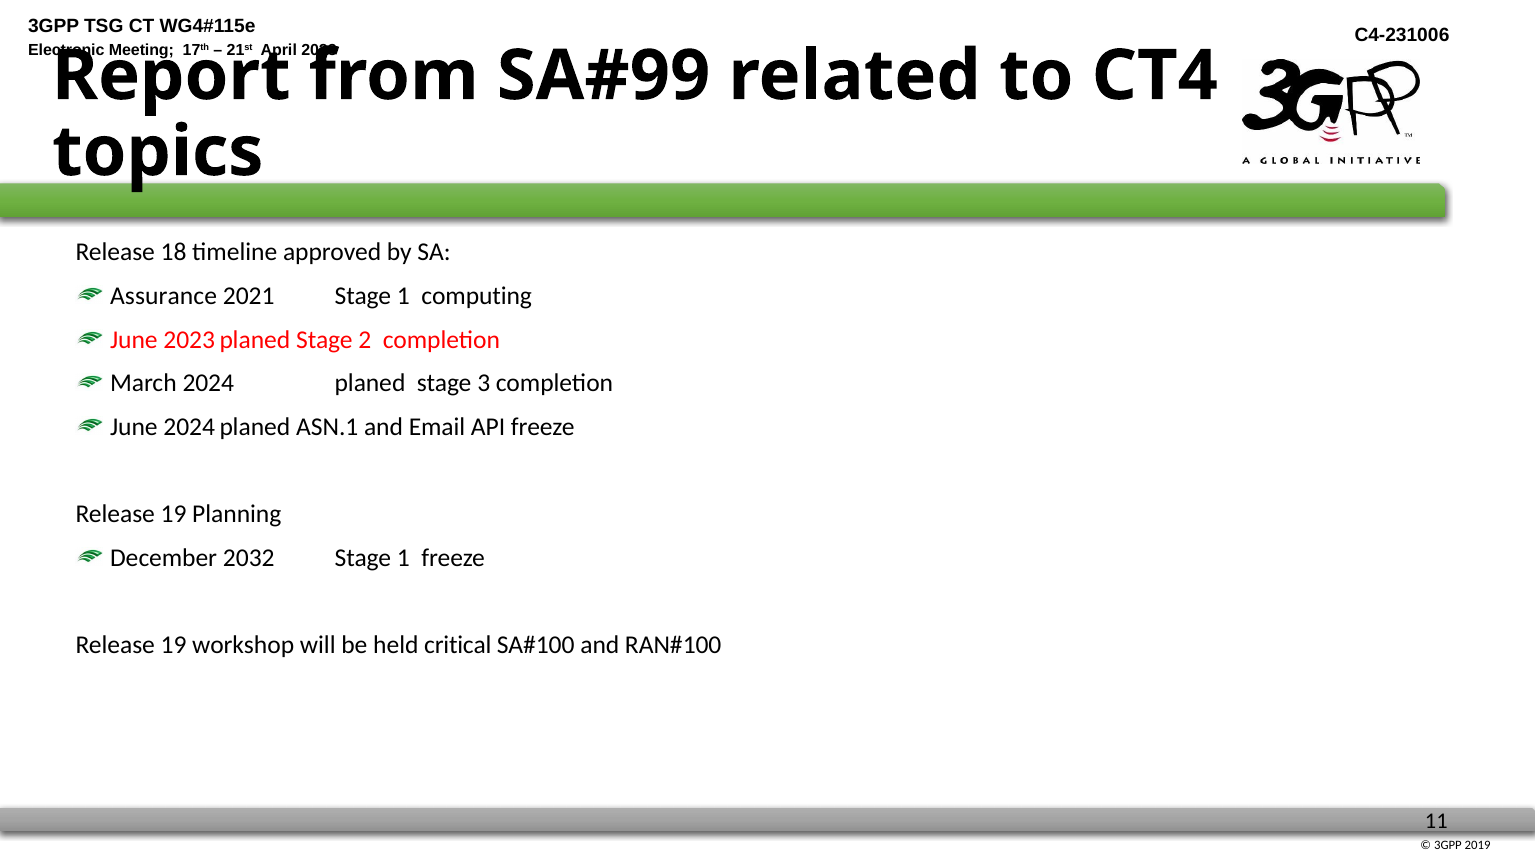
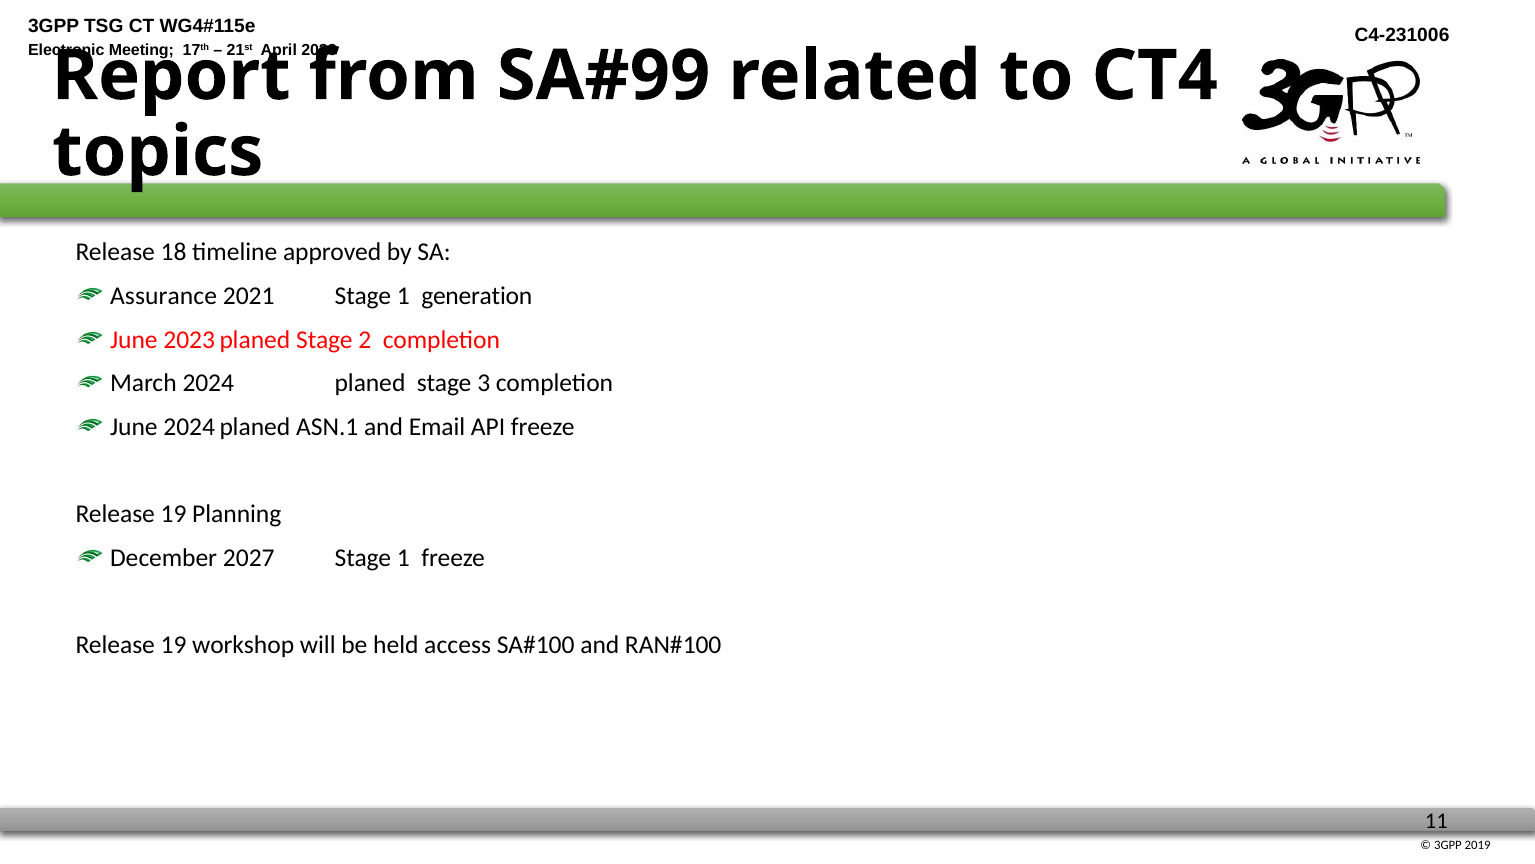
computing: computing -> generation
2032: 2032 -> 2027
critical: critical -> access
